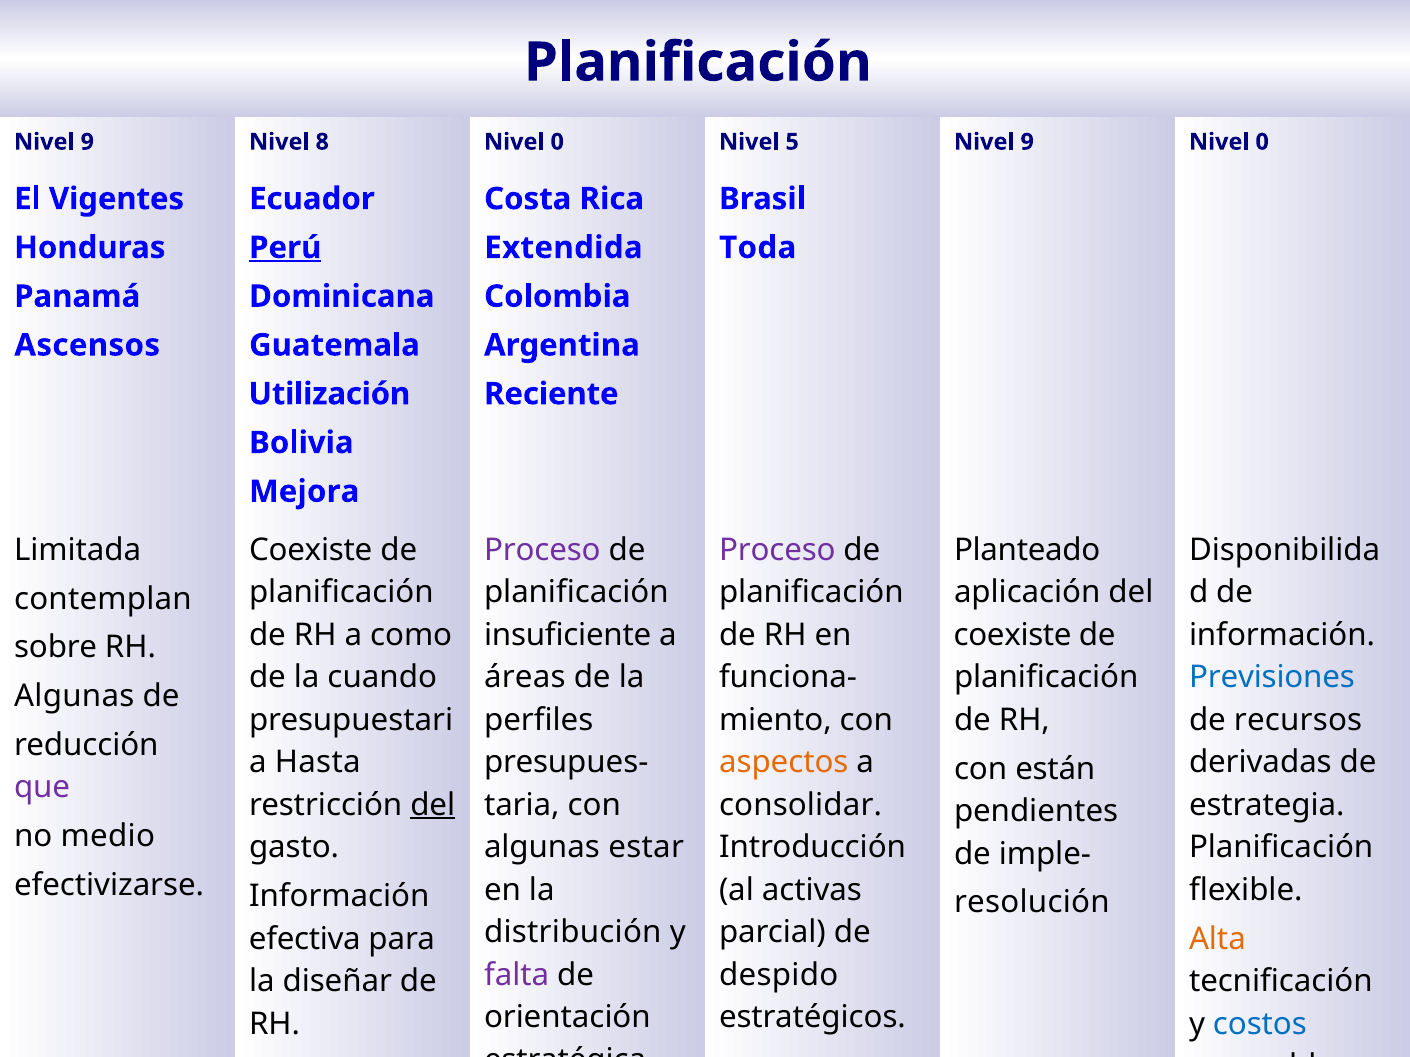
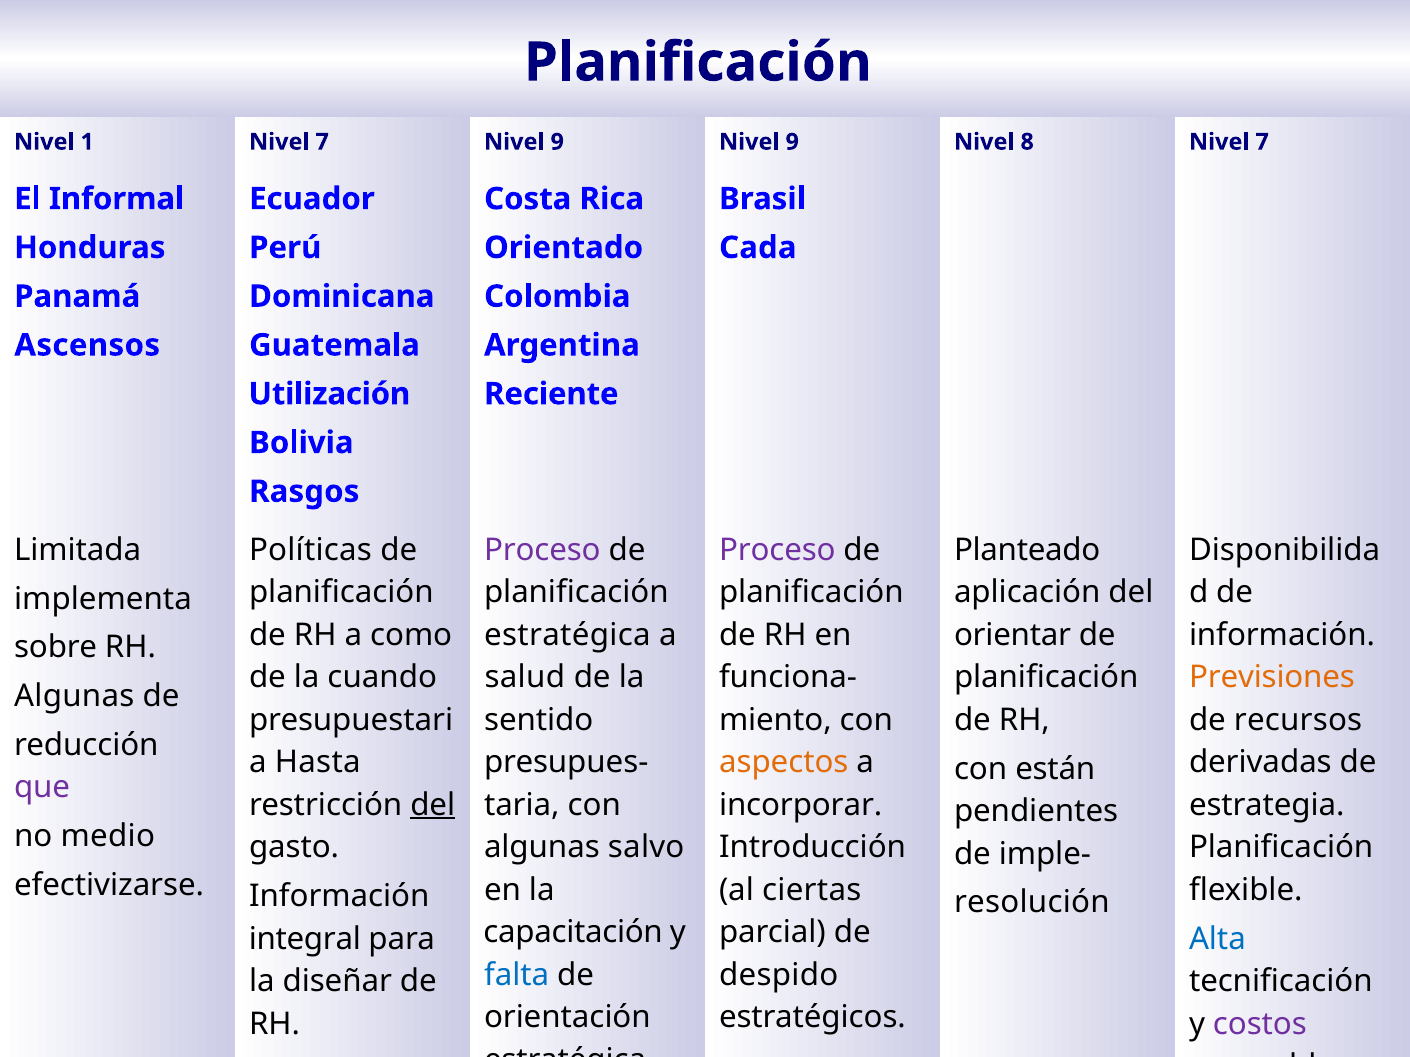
9 at (87, 142): 9 -> 1
8 at (322, 142): 8 -> 7
0 at (557, 142): 0 -> 9
5 at (792, 142): 5 -> 9
9 at (1027, 142): 9 -> 8
0 at (1262, 142): 0 -> 7
Vigentes: Vigentes -> Informal
Perú underline: present -> none
Extendida: Extendida -> Orientado
Toda: Toda -> Cada
Mejora: Mejora -> Rasgos
Coexiste at (311, 550): Coexiste -> Políticas
contemplan: contemplan -> implementa
insuficiente at (568, 635): insuficiente -> estratégica
coexiste at (1013, 635): coexiste -> orientar
áreas: áreas -> salud
Previsiones colour: blue -> orange
perfiles: perfiles -> sentido
consolidar: consolidar -> incorporar
estar: estar -> salvo
activas: activas -> ciertas
distribución: distribución -> capacitación
efectiva: efectiva -> integral
Alta colour: orange -> blue
falta colour: purple -> blue
costos colour: blue -> purple
